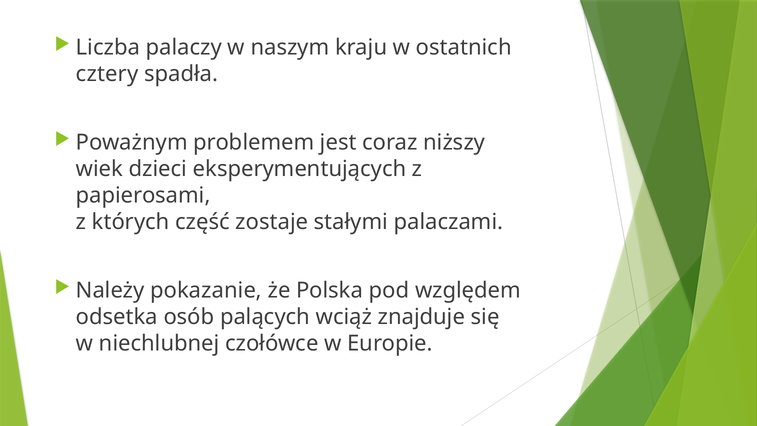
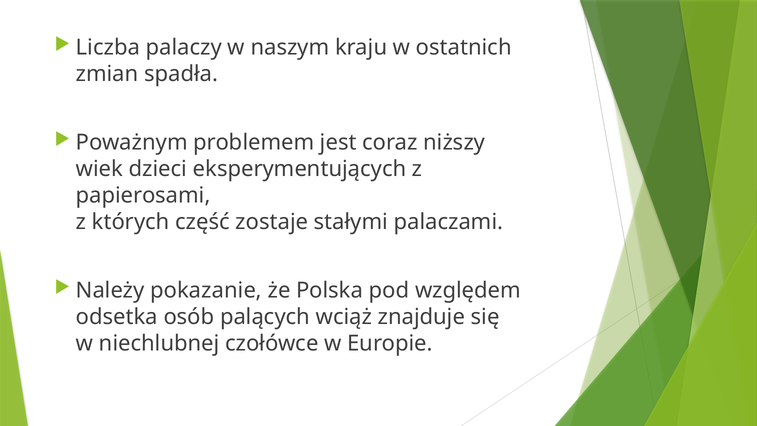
cztery: cztery -> zmian
